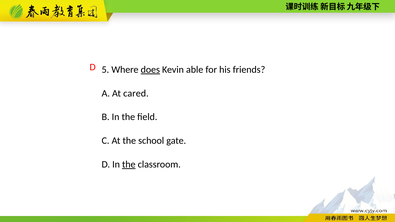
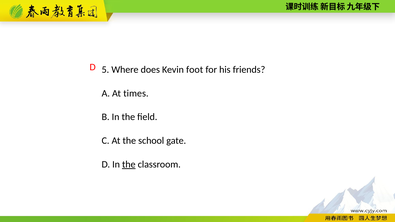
does underline: present -> none
able: able -> foot
cared: cared -> times
